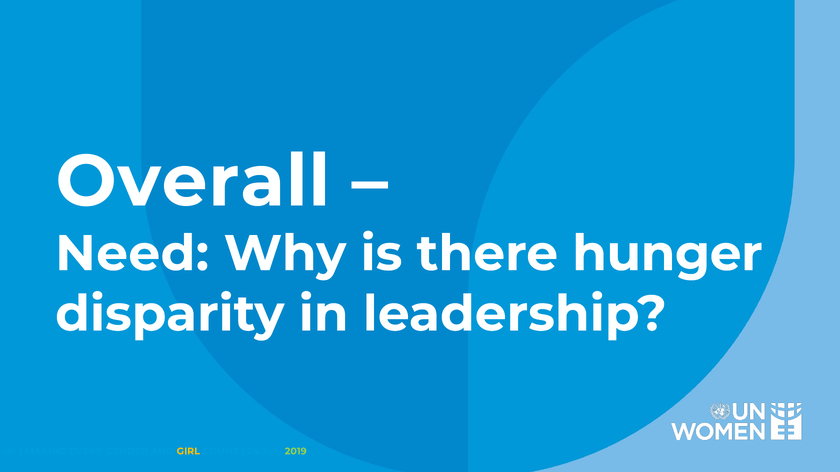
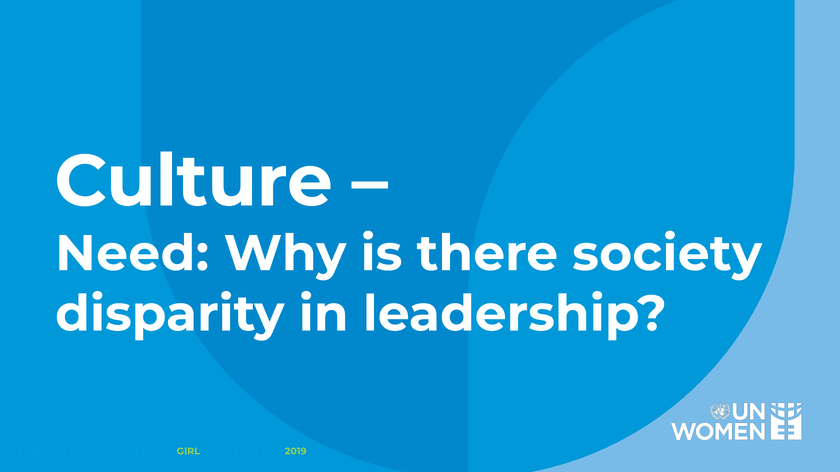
Overall: Overall -> Culture
hunger: hunger -> society
GIRL colour: yellow -> light green
